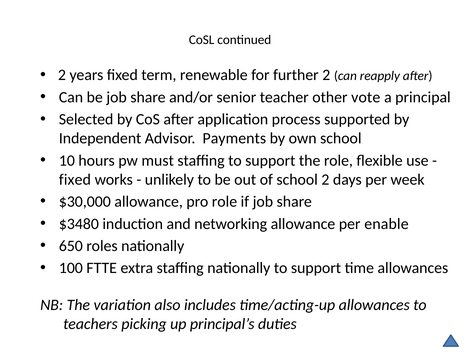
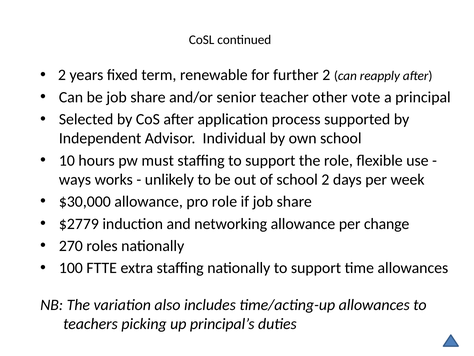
Payments: Payments -> Individual
fixed at (75, 179): fixed -> ways
$3480: $3480 -> $2779
enable: enable -> change
650: 650 -> 270
